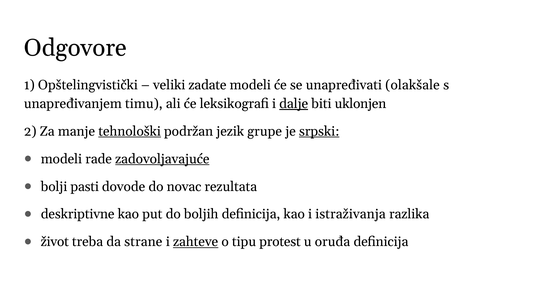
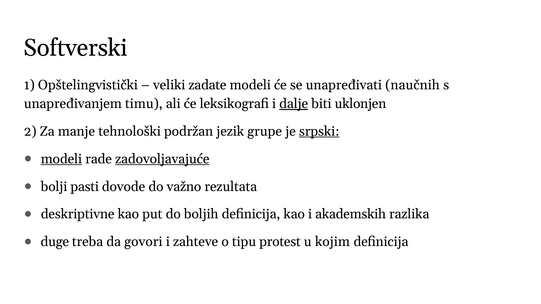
Odgovore: Odgovore -> Softverski
olakšale: olakšale -> naučnih
tehnološki underline: present -> none
modeli at (61, 159) underline: none -> present
novac: novac -> važno
istraživanja: istraživanja -> akademskih
život: život -> duge
strane: strane -> govori
zahteve underline: present -> none
oruđa: oruđa -> kojim
